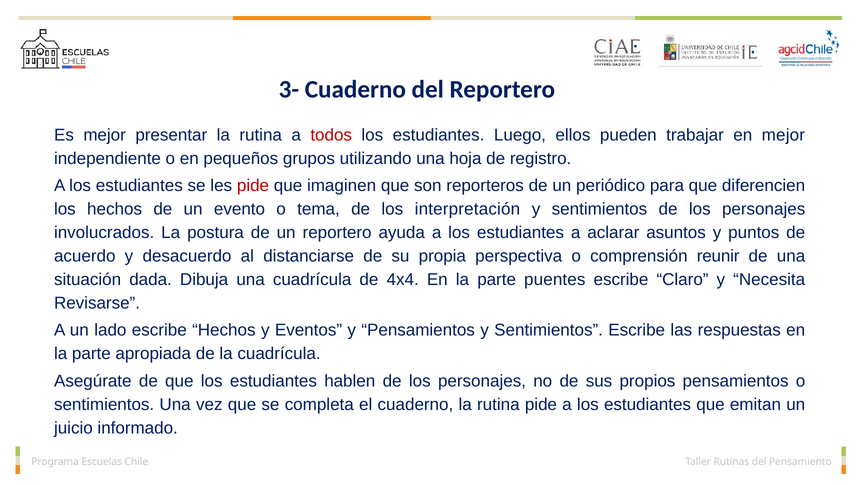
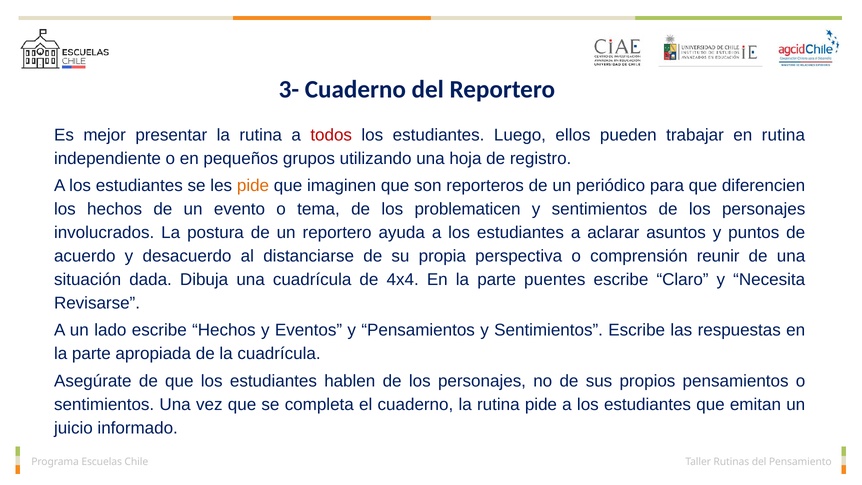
en mejor: mejor -> rutina
pide at (253, 185) colour: red -> orange
interpretación: interpretación -> problematicen
